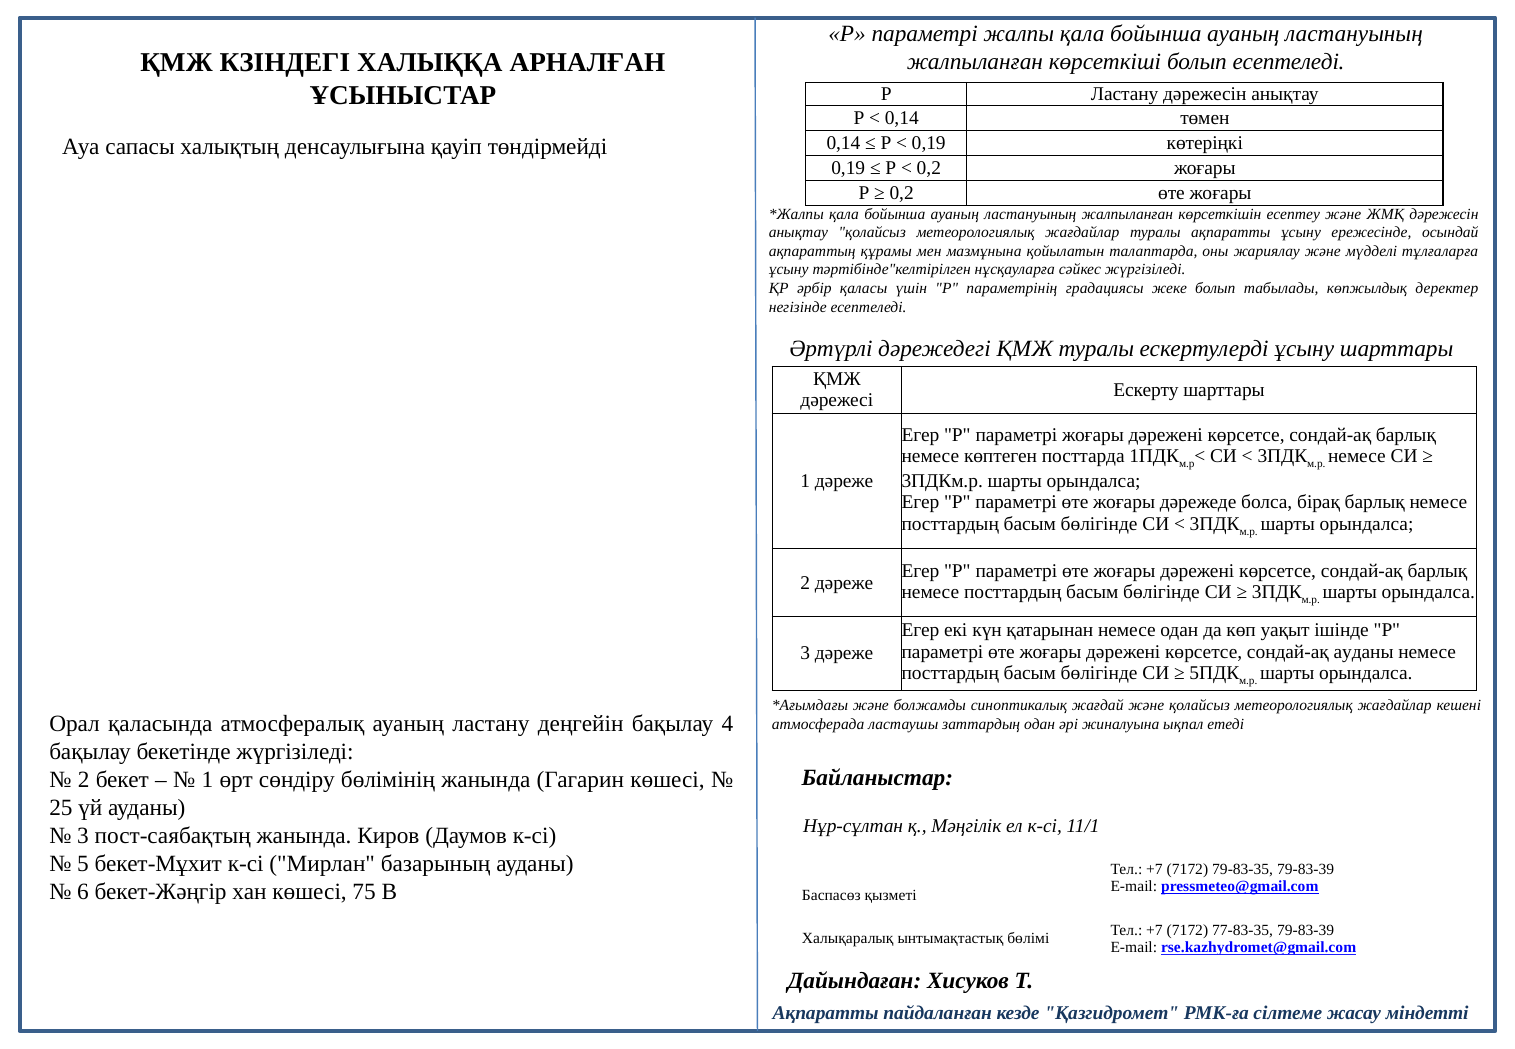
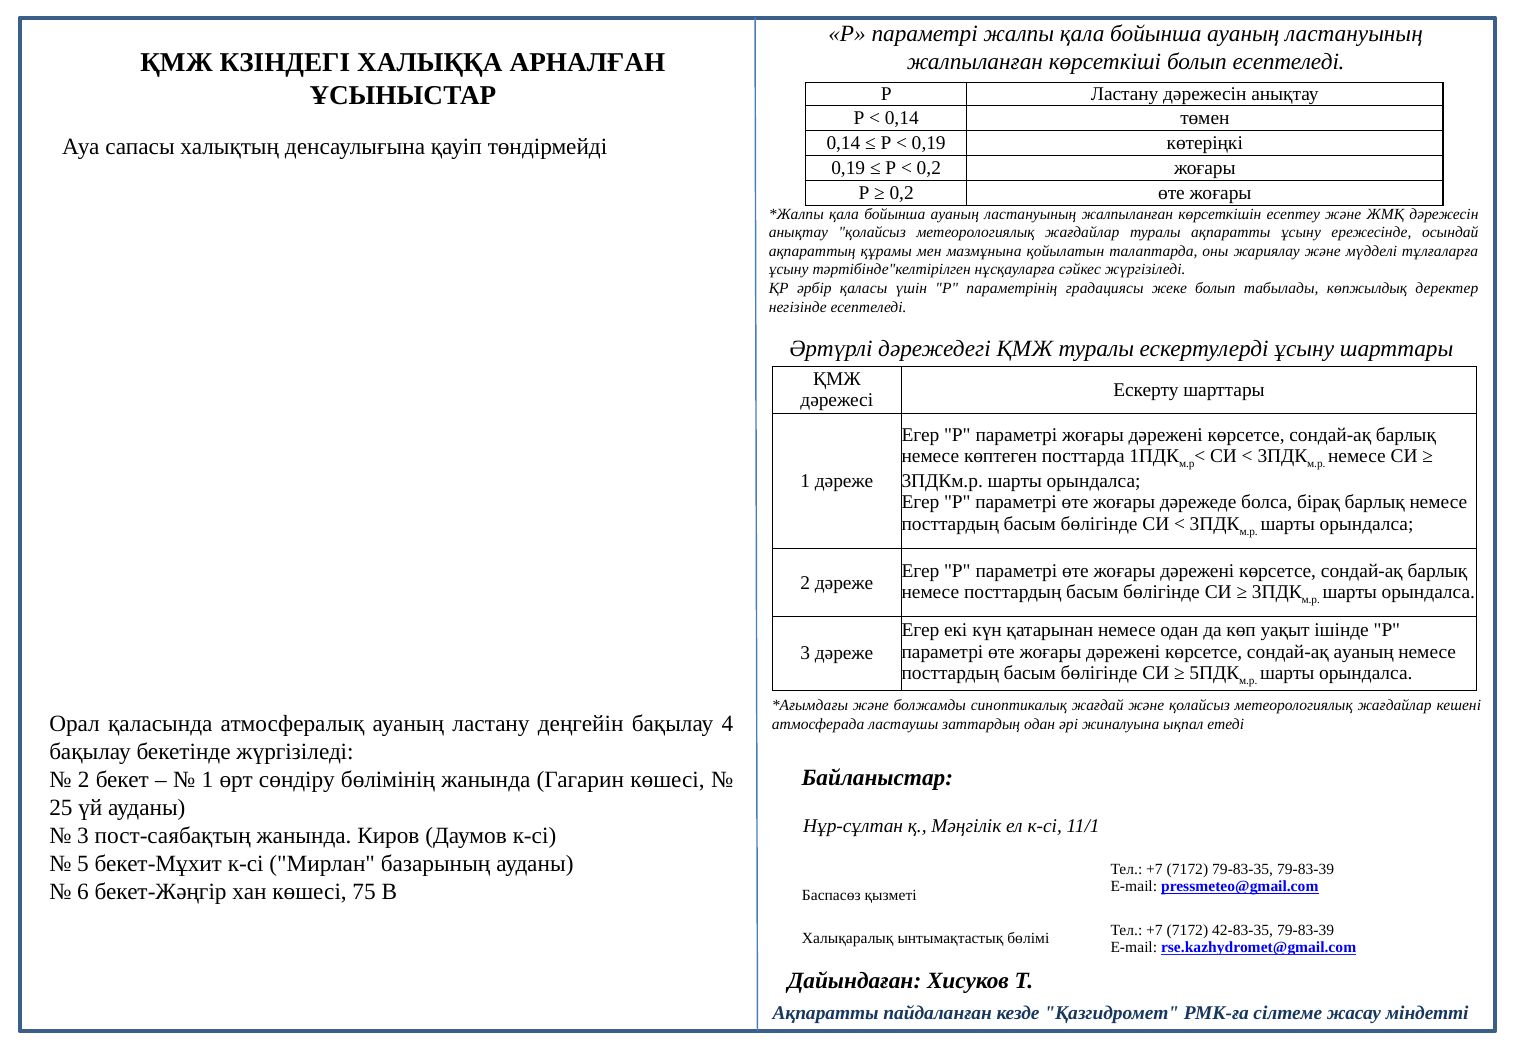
сондай-ақ ауданы: ауданы -> ауаның
77-83-35: 77-83-35 -> 42-83-35
